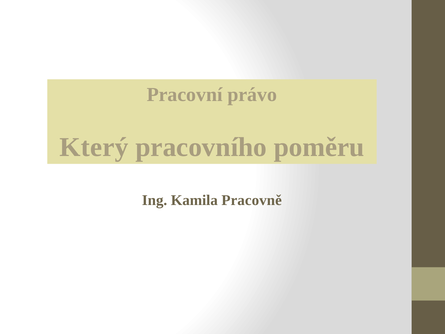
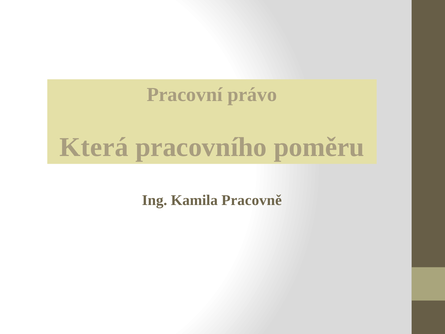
Který: Který -> Která
